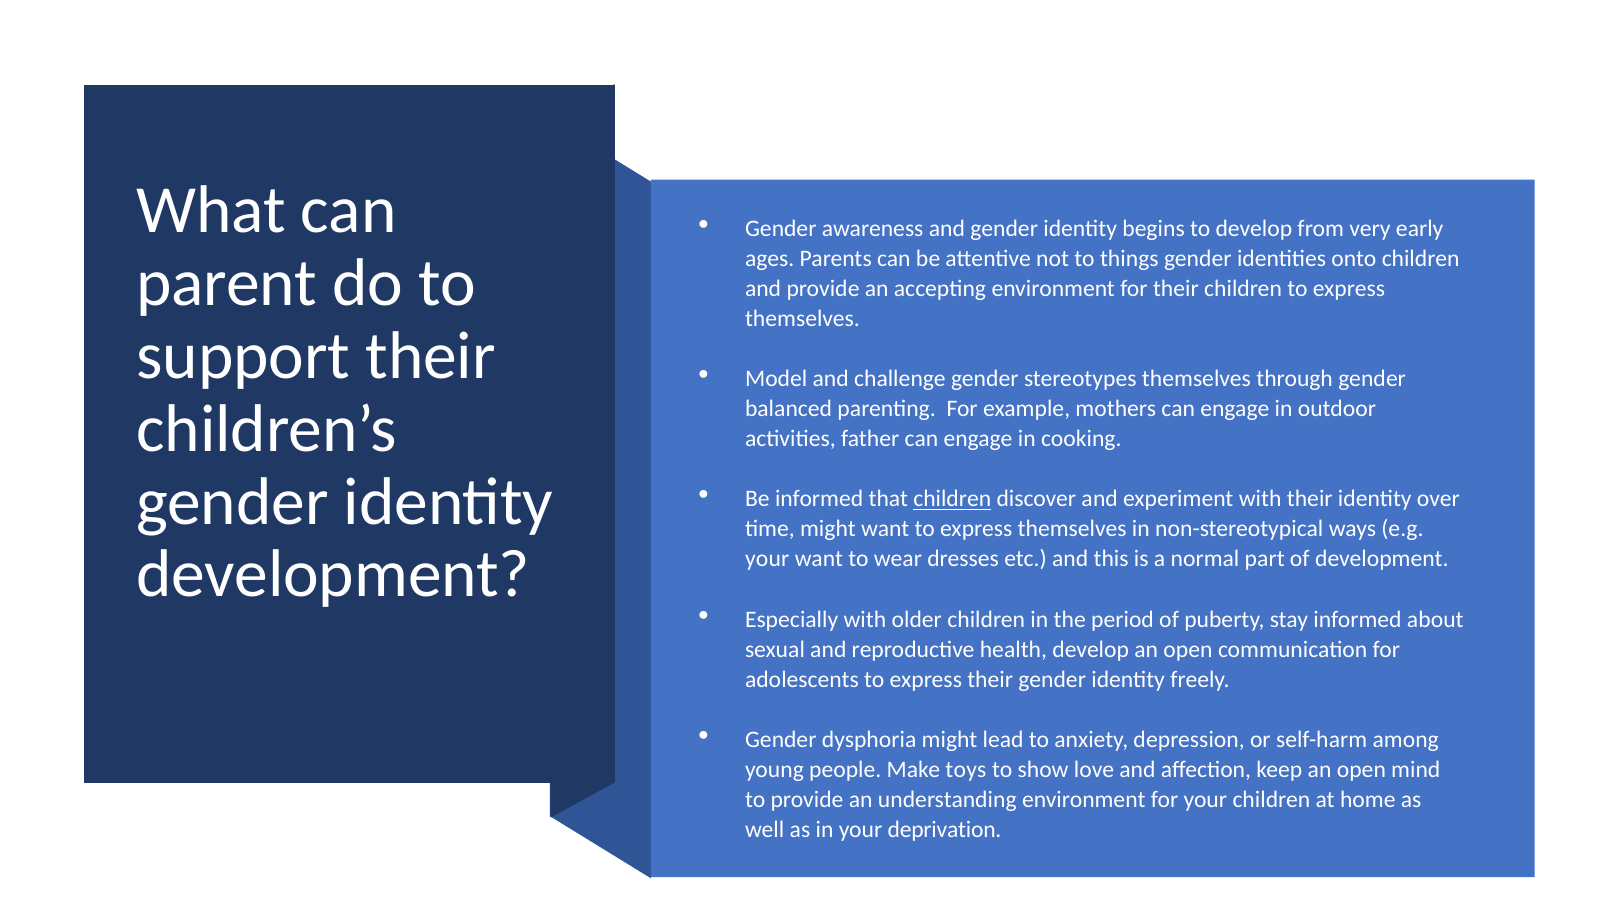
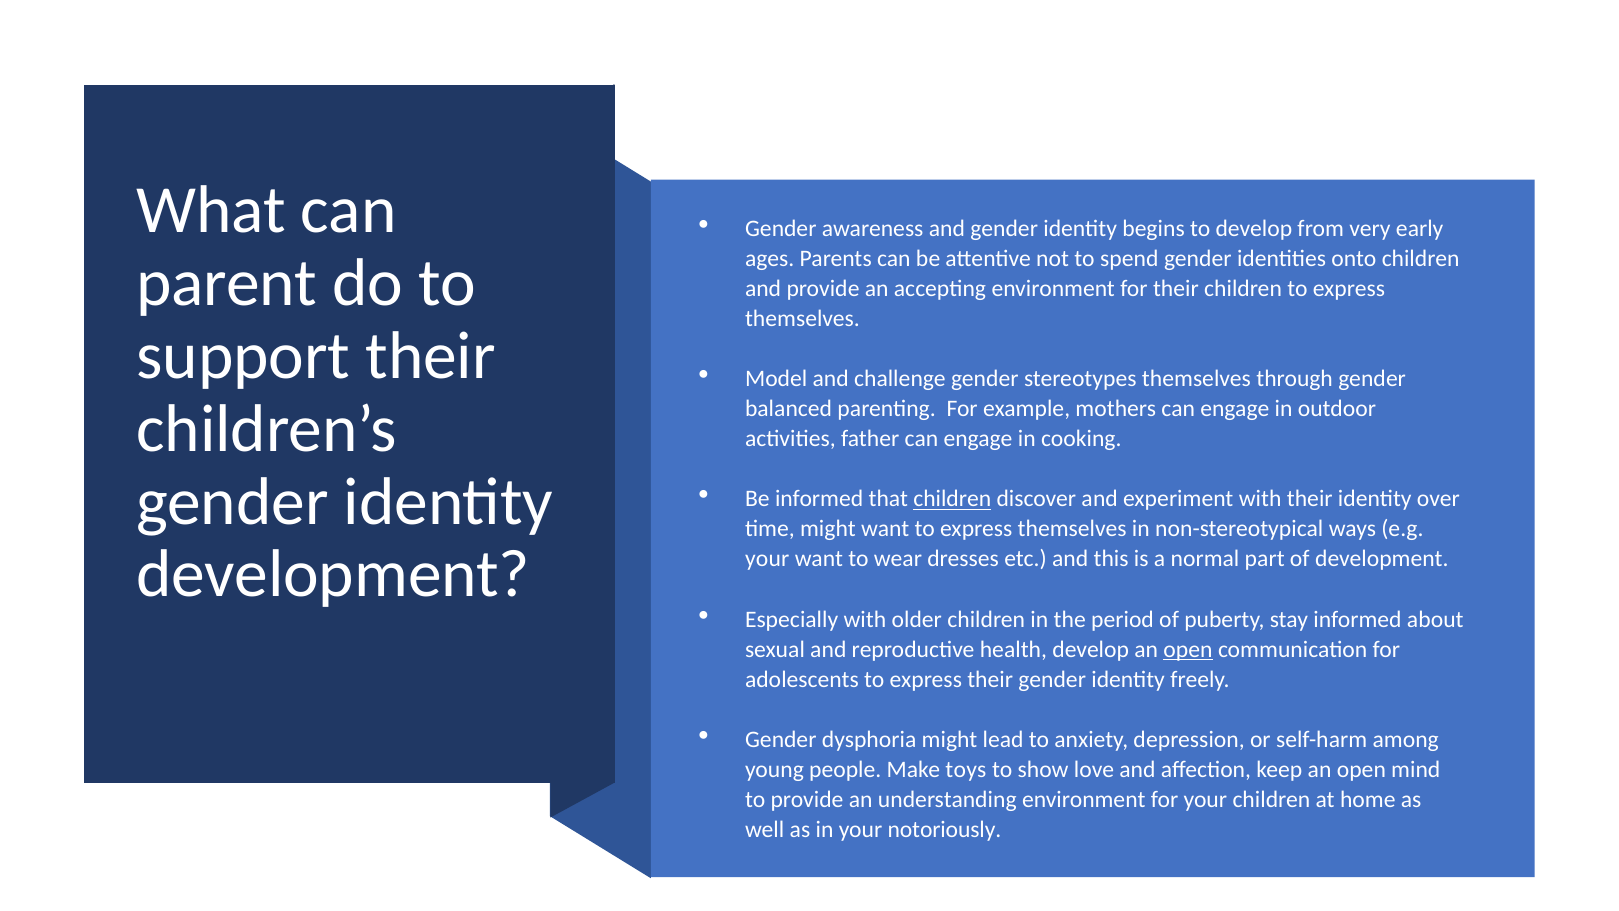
things: things -> spend
open at (1188, 649) underline: none -> present
deprivation: deprivation -> notoriously
